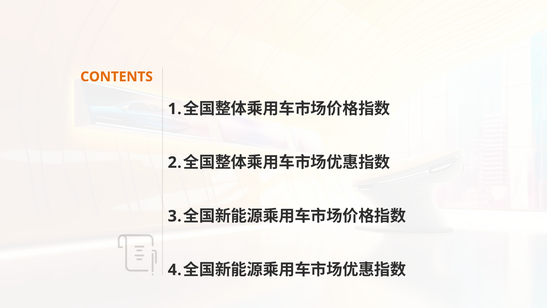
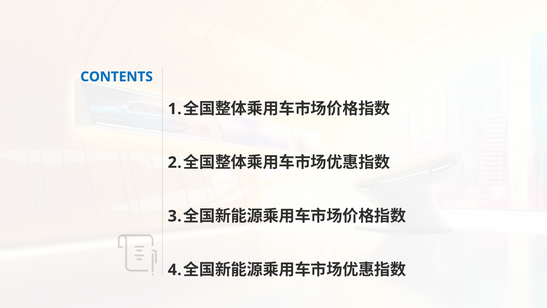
CONTENTS colour: orange -> blue
